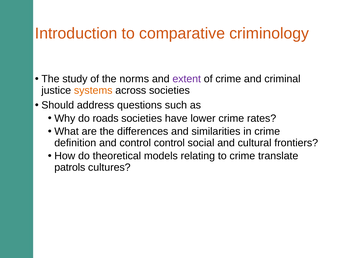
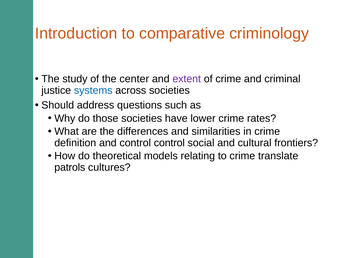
norms: norms -> center
systems colour: orange -> blue
roads: roads -> those
